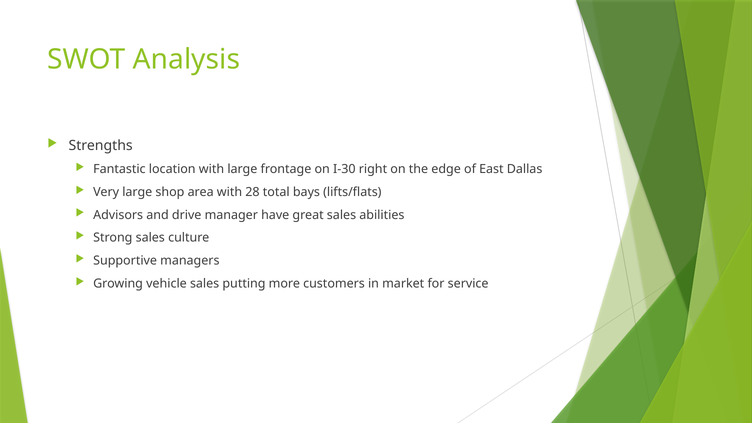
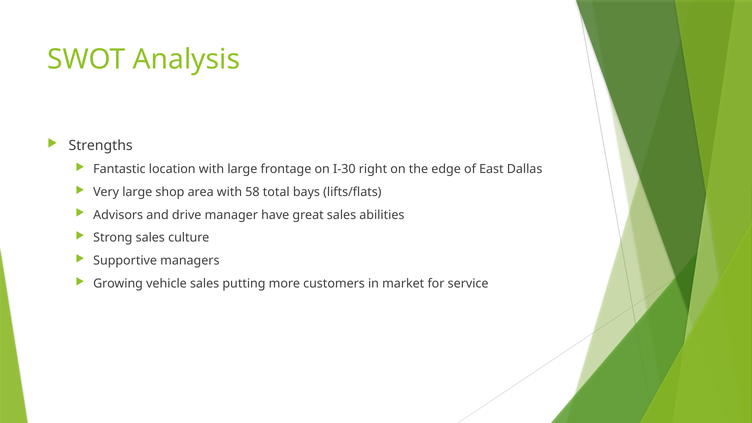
28: 28 -> 58
